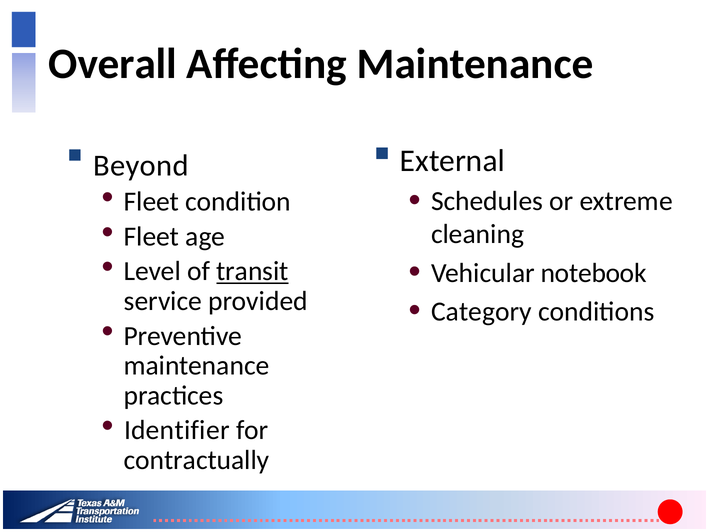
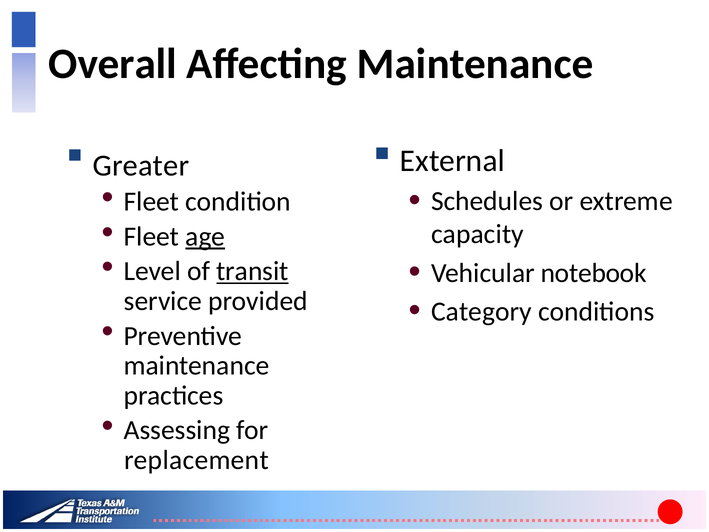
Beyond: Beyond -> Greater
age underline: none -> present
cleaning: cleaning -> capacity
Identifier: Identifier -> Assessing
contractually: contractually -> replacement
